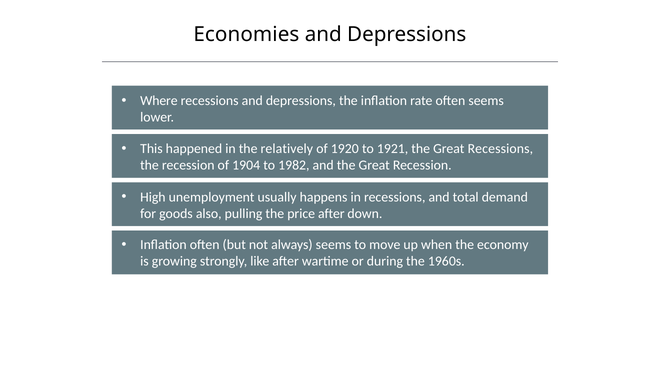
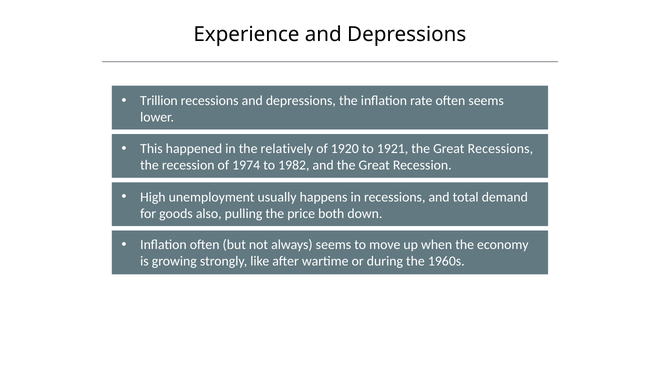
Economies: Economies -> Experience
Where: Where -> Trillion
1904: 1904 -> 1974
price after: after -> both
